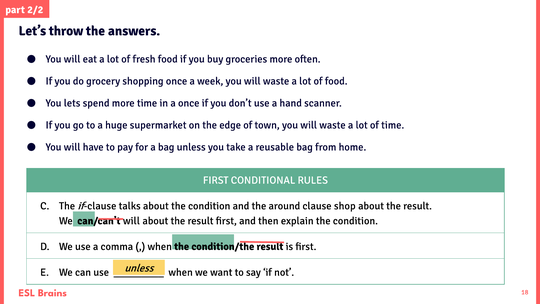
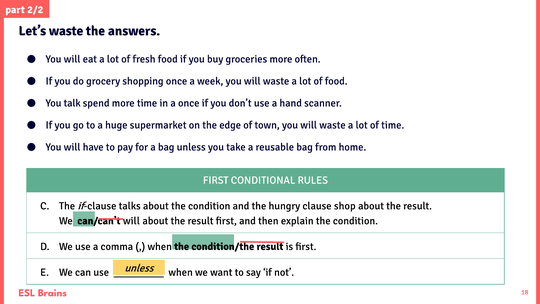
Let’s throw: throw -> waste
lets: lets -> talk
around: around -> hungry
